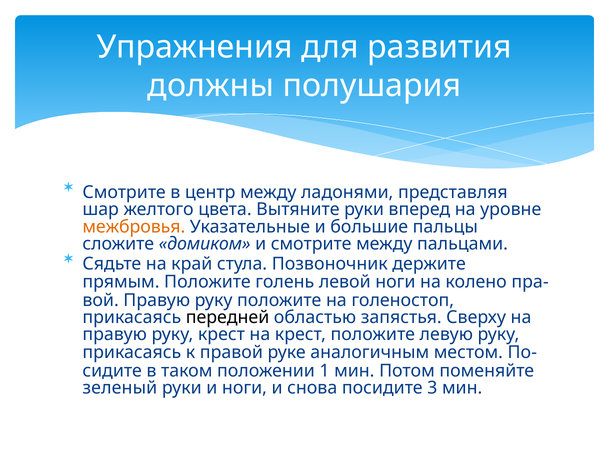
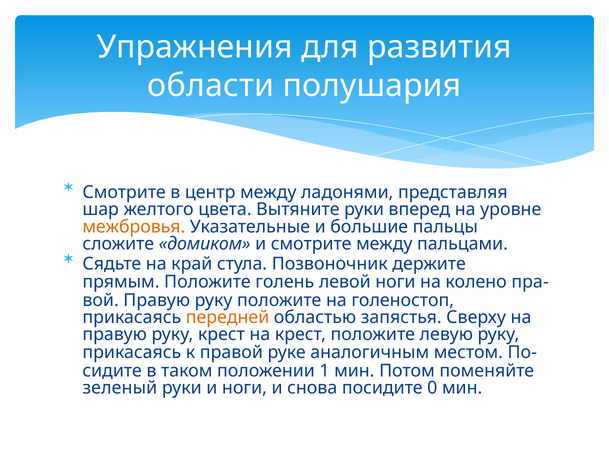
должны: должны -> области
передней colour: black -> orange
3: 3 -> 0
